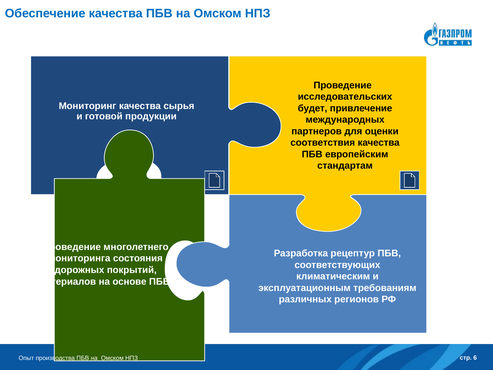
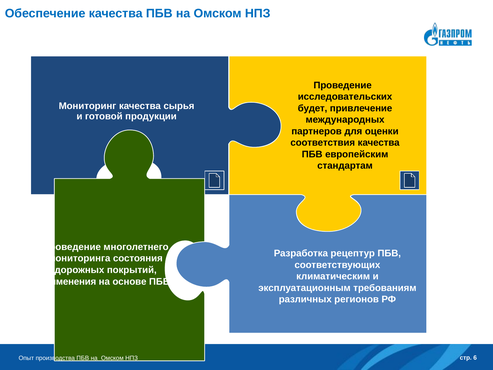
материалов: материалов -> применения
